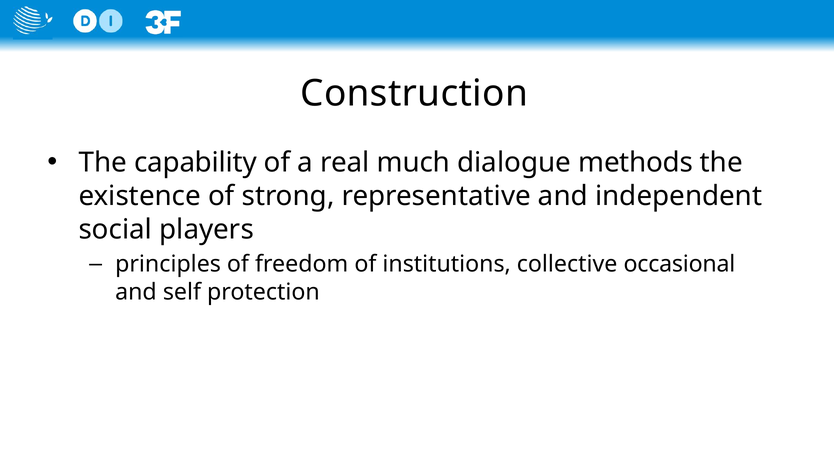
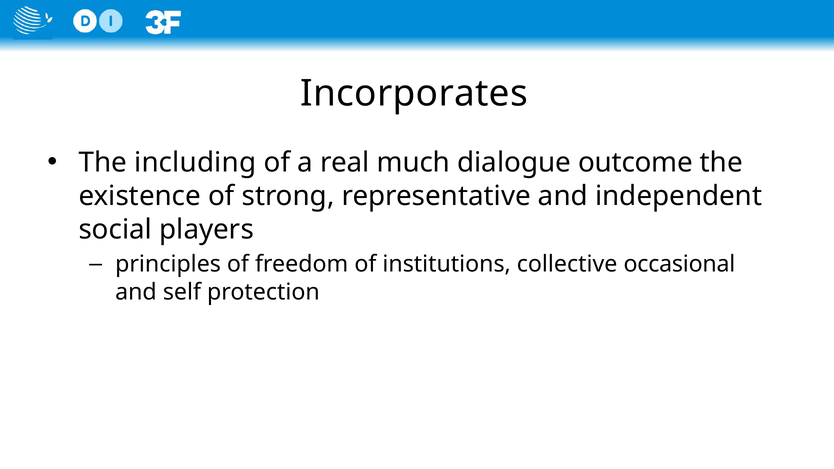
Construction: Construction -> Incorporates
capability: capability -> including
methods: methods -> outcome
